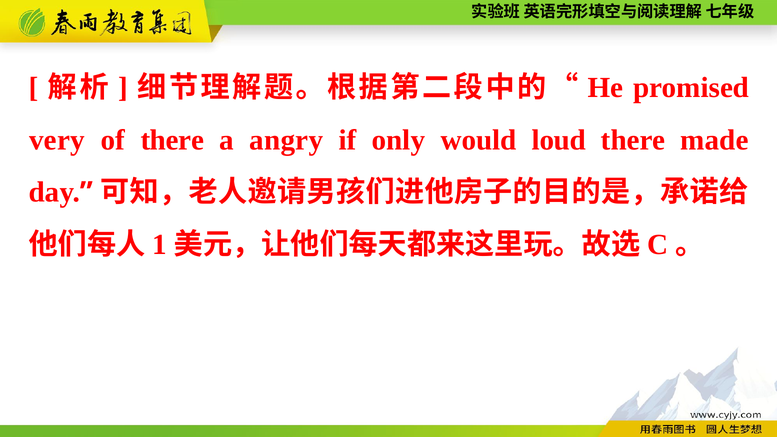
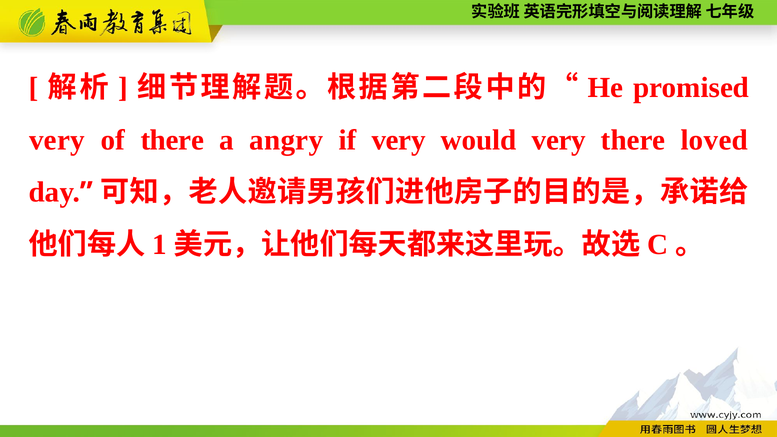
if only: only -> very
would loud: loud -> very
made: made -> loved
